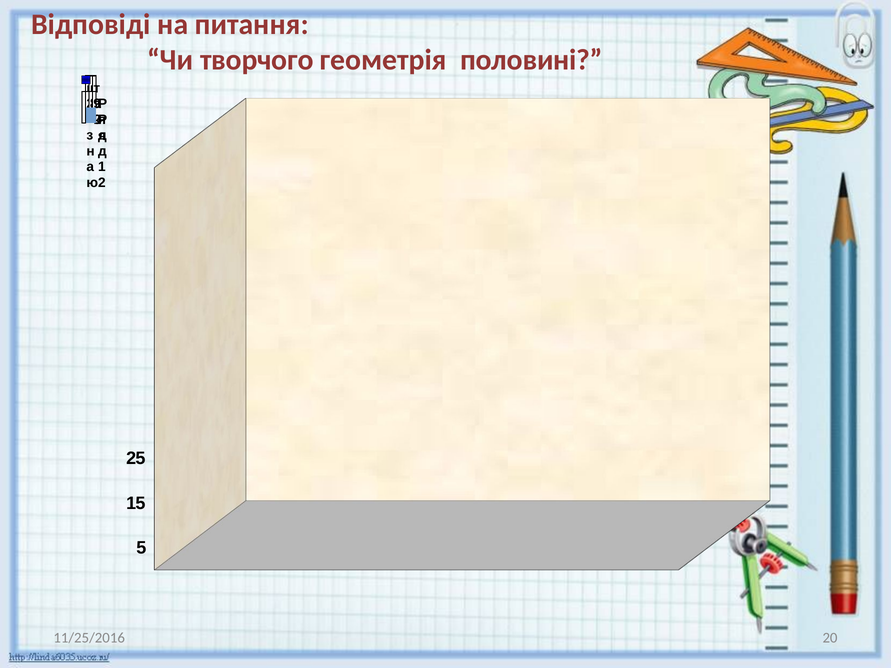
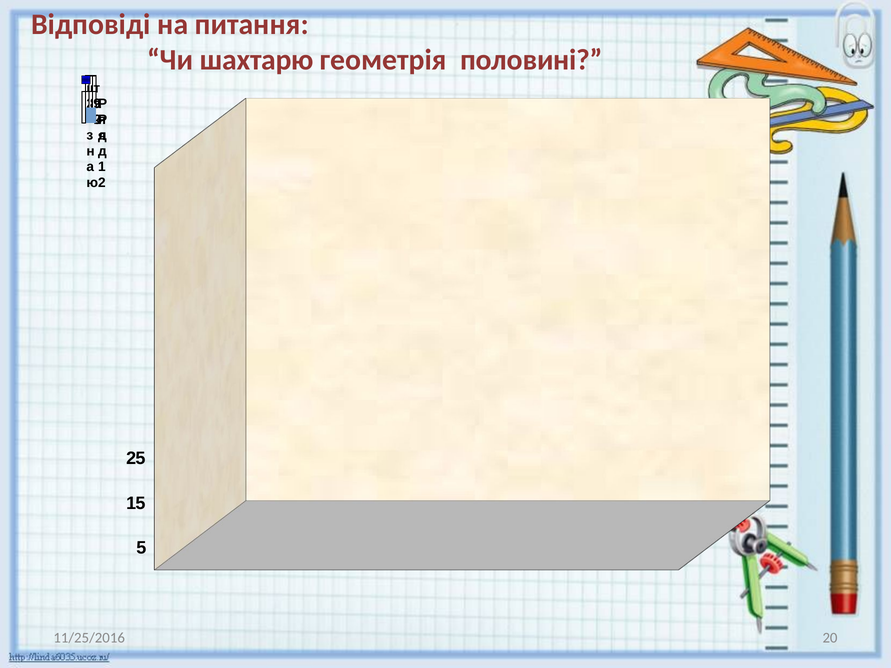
творчого: творчого -> шахтарю
